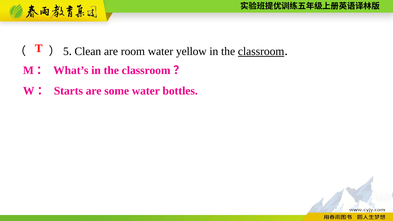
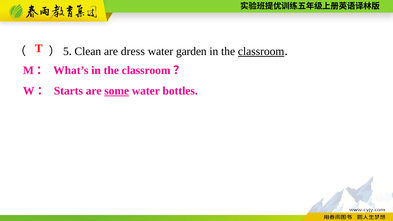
room: room -> dress
yellow: yellow -> garden
some underline: none -> present
